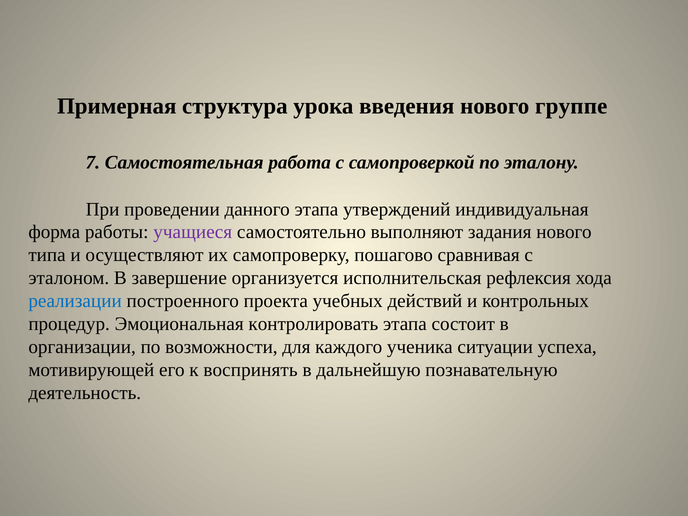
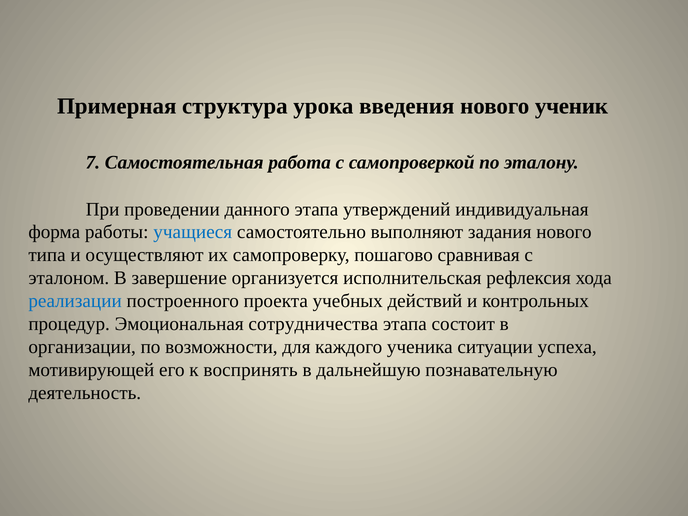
группе: группе -> ученик
учащиеся colour: purple -> blue
контролировать: контролировать -> сотрудничества
